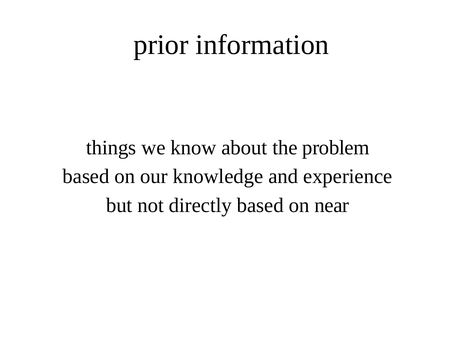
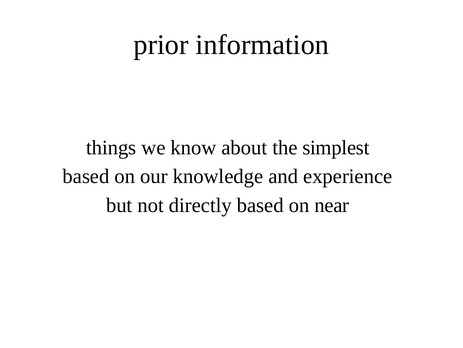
problem: problem -> simplest
